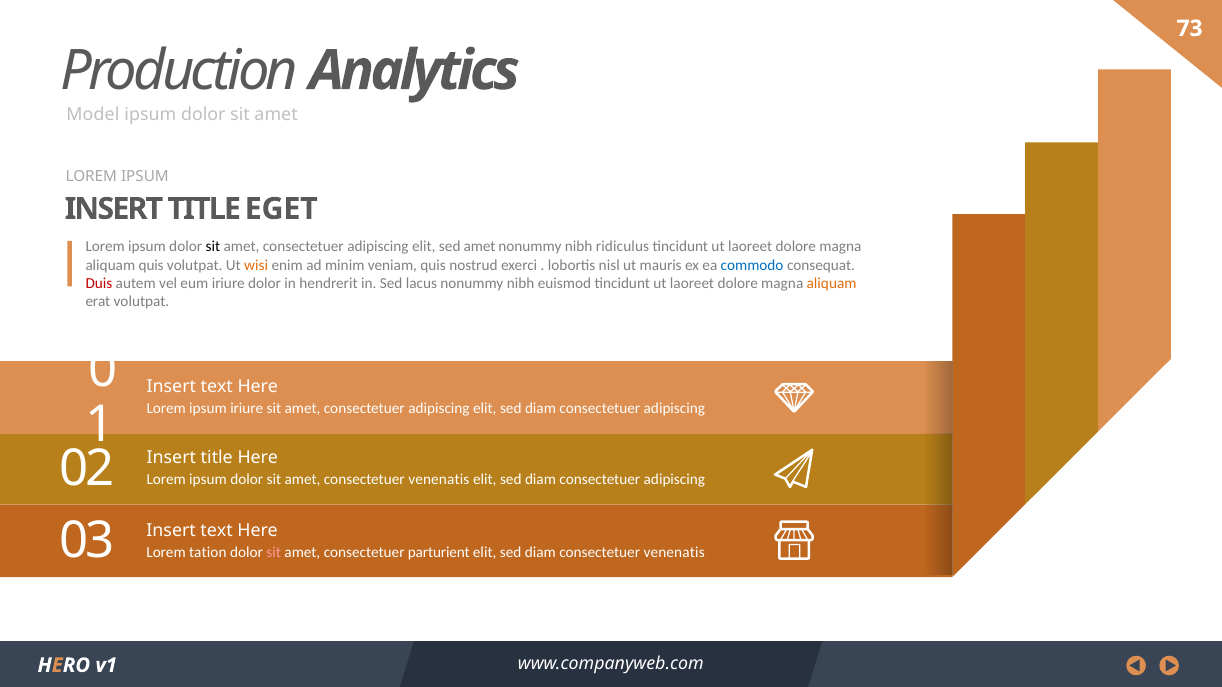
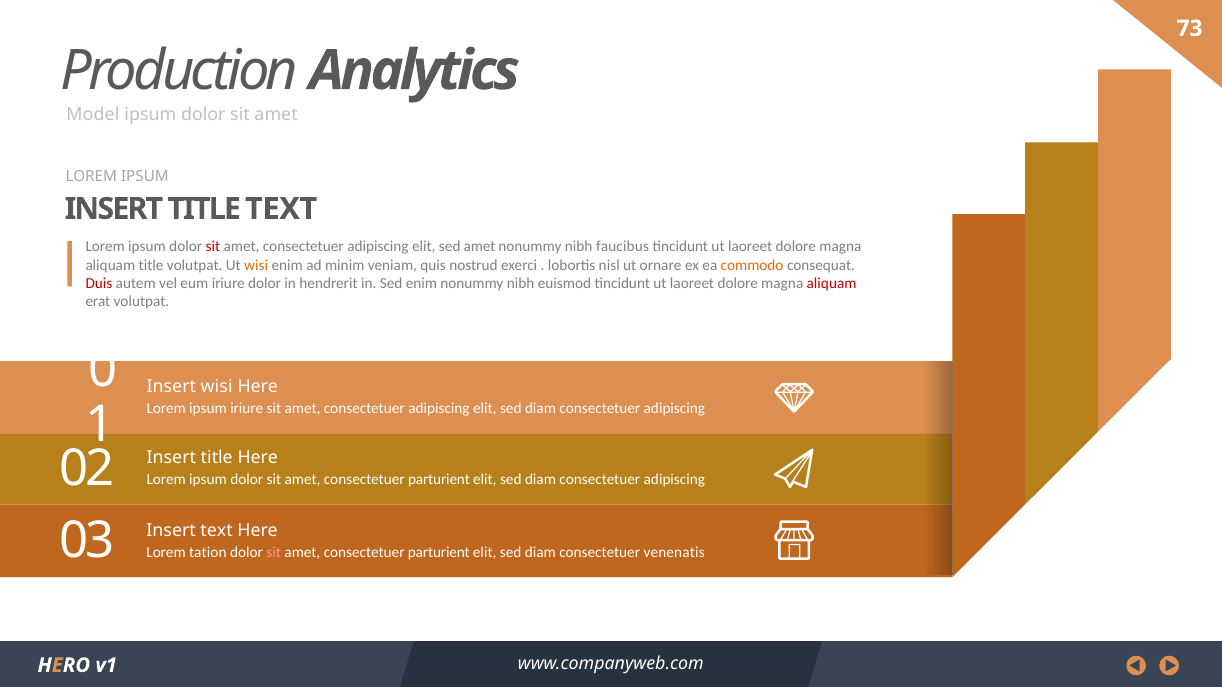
TITLE EGET: EGET -> TEXT
sit at (213, 247) colour: black -> red
ridiculus: ridiculus -> faucibus
aliquam quis: quis -> title
mauris: mauris -> ornare
commodo colour: blue -> orange
Sed lacus: lacus -> enim
aliquam at (832, 284) colour: orange -> red
text at (217, 387): text -> wisi
venenatis at (439, 480): venenatis -> parturient
